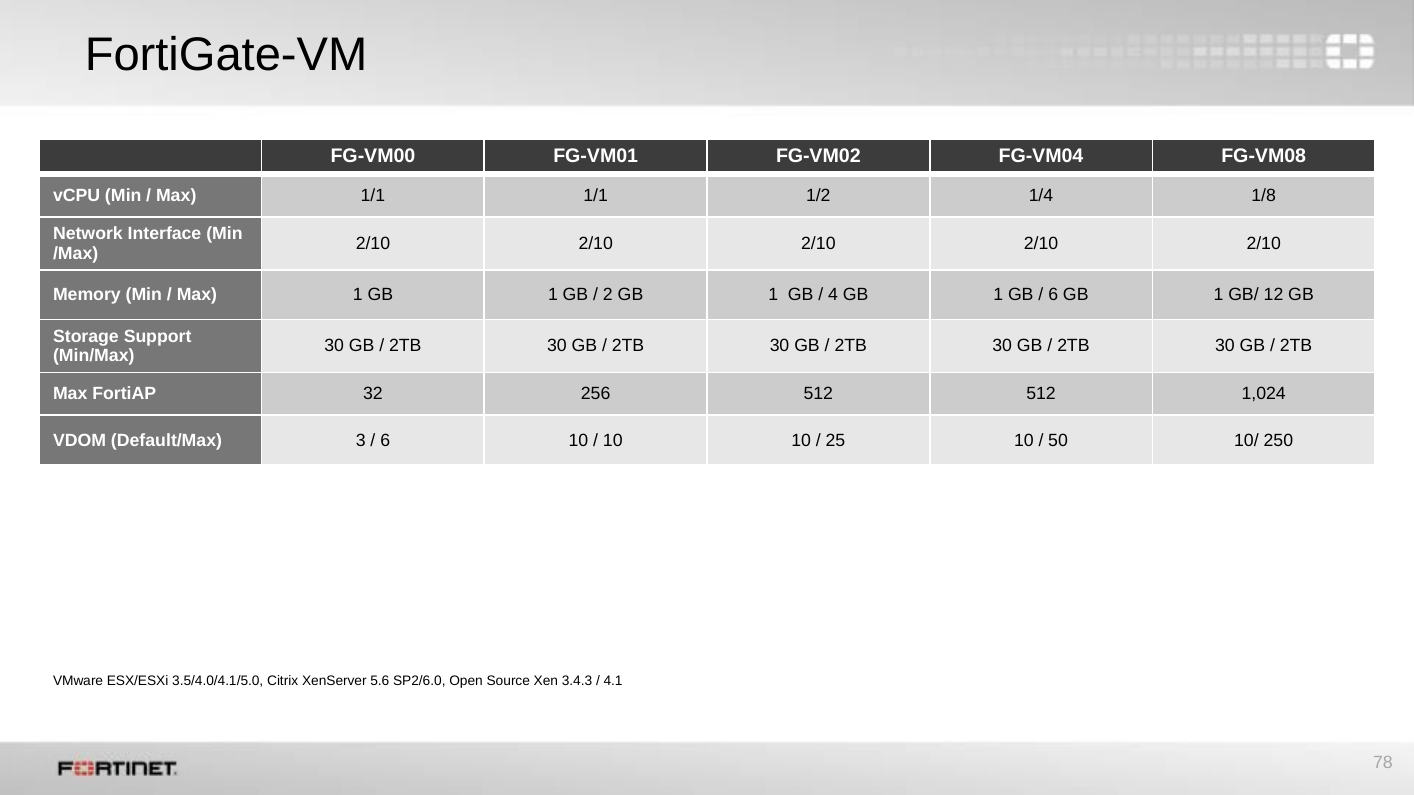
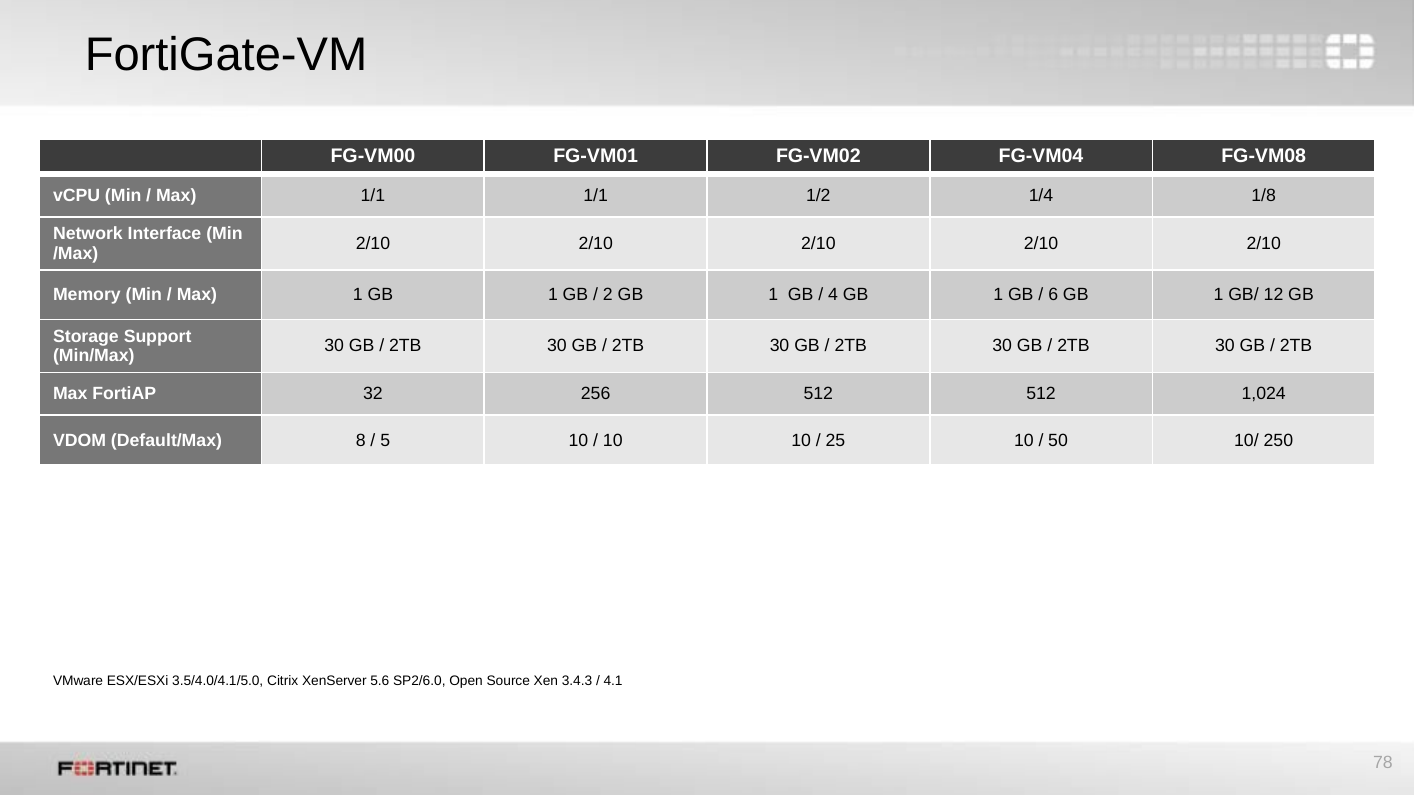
3: 3 -> 8
6 at (385, 441): 6 -> 5
